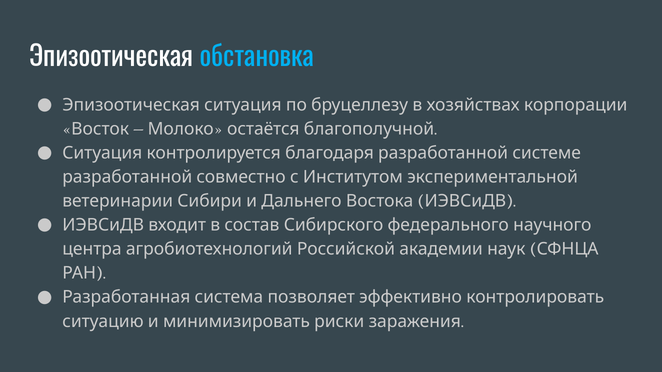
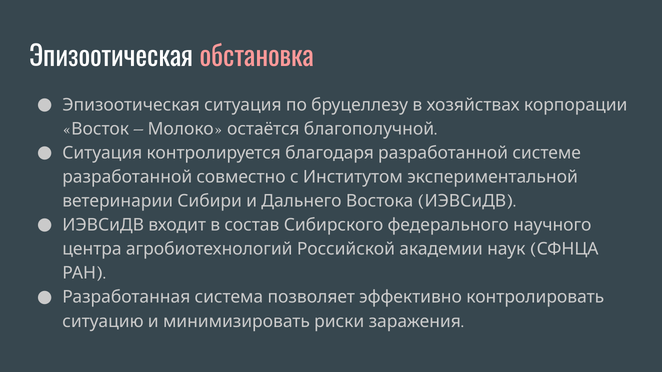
обстановка colour: light blue -> pink
